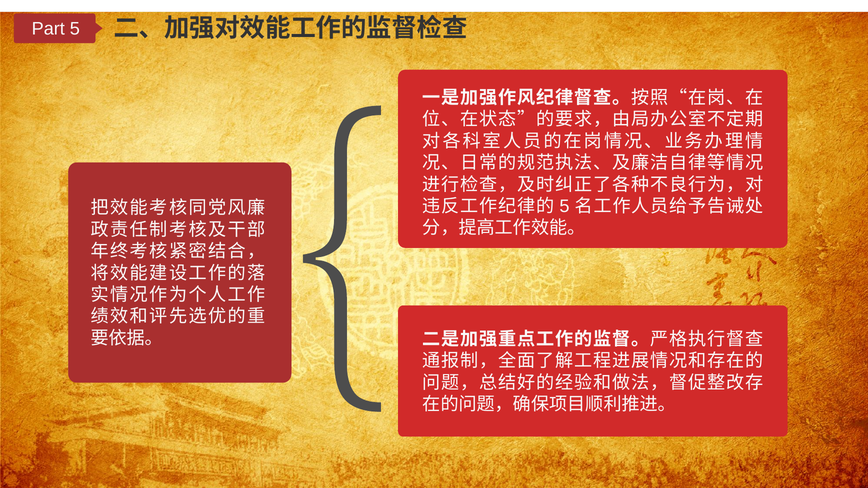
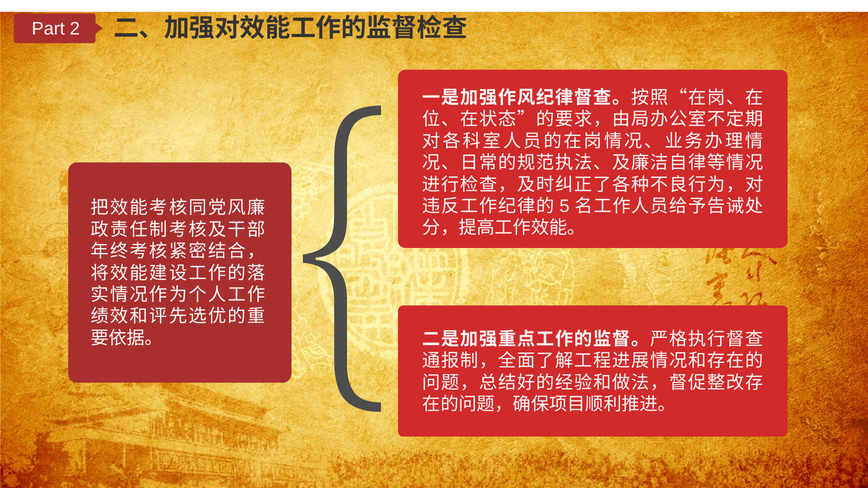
Part 5: 5 -> 2
